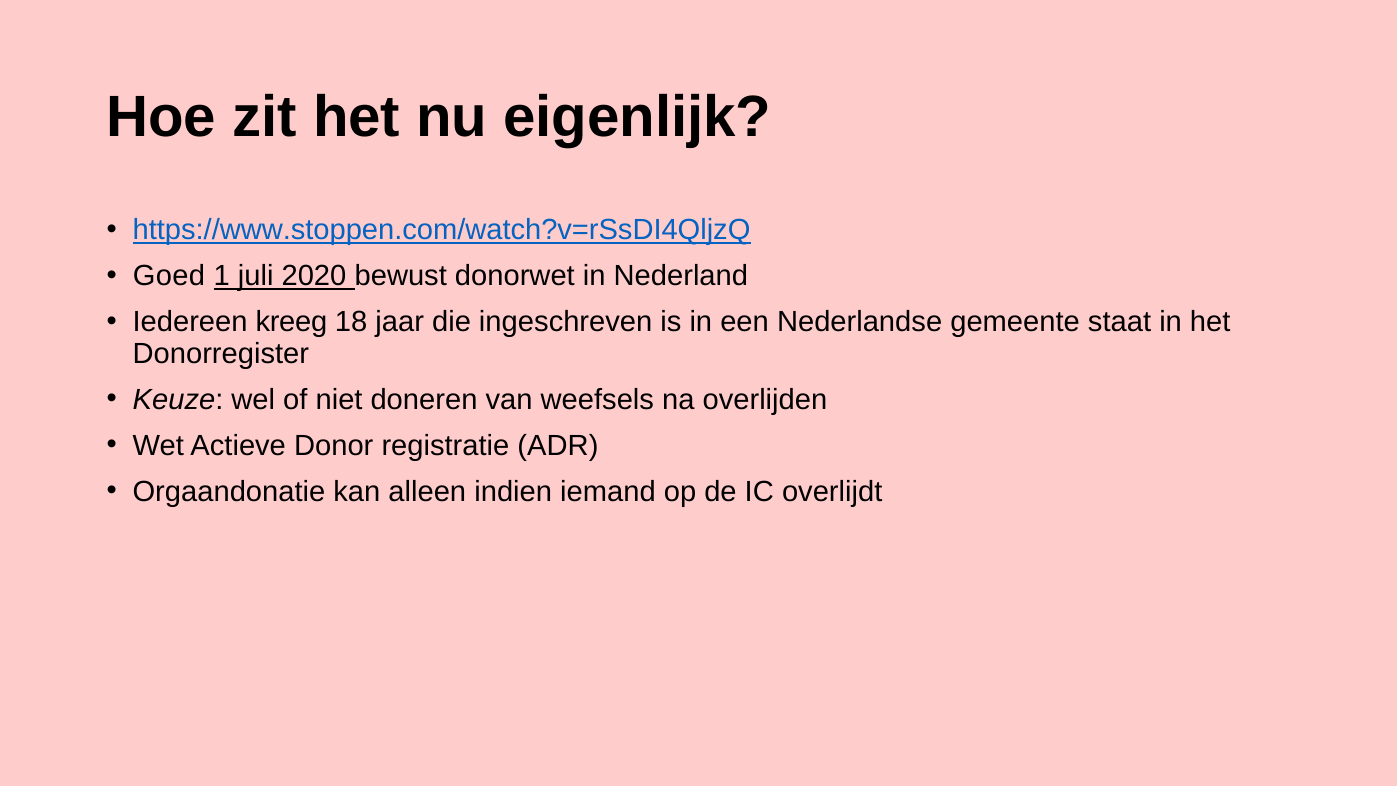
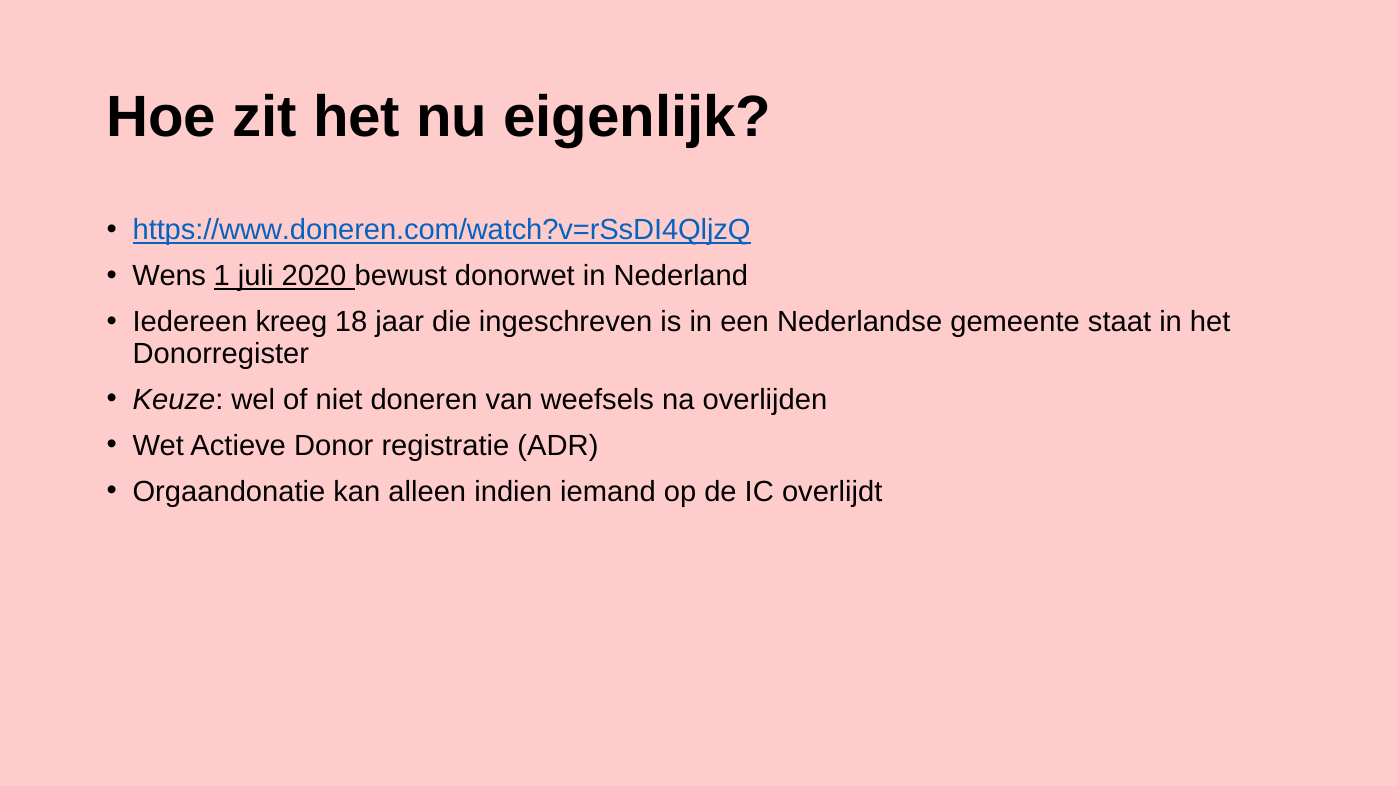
https://www.stoppen.com/watch?v=rSsDI4QljzQ: https://www.stoppen.com/watch?v=rSsDI4QljzQ -> https://www.doneren.com/watch?v=rSsDI4QljzQ
Goed: Goed -> Wens
